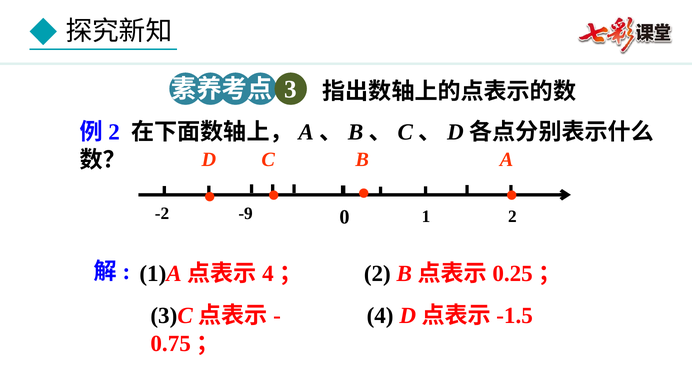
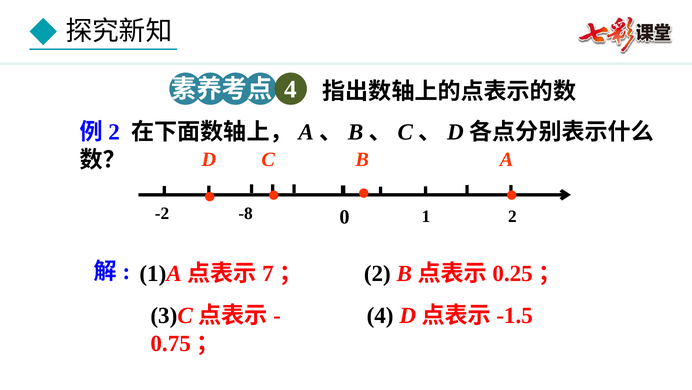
3 at (290, 89): 3 -> 4
-9: -9 -> -8
4 at (268, 273): 4 -> 7
